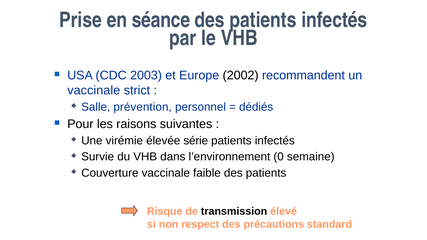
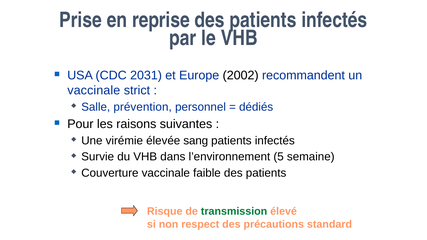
séance: séance -> reprise
2003: 2003 -> 2031
série: série -> sang
0: 0 -> 5
transmission colour: black -> green
